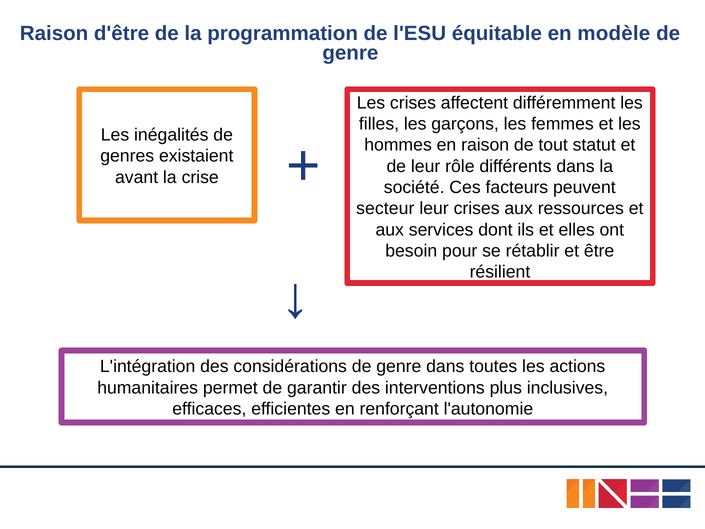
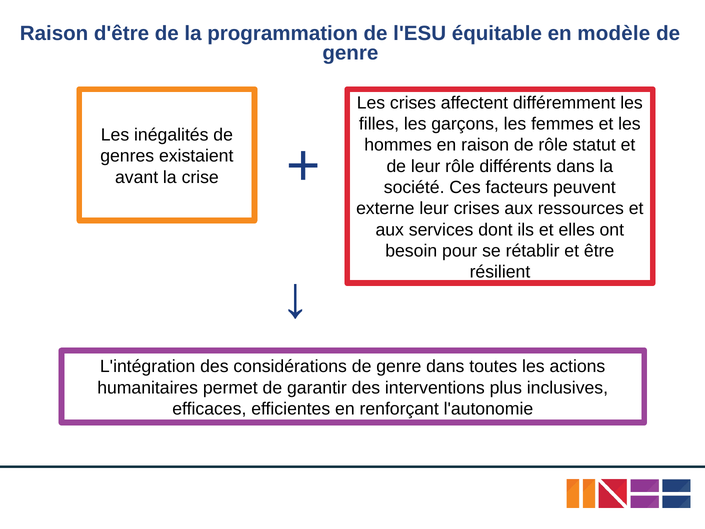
de tout: tout -> rôle
secteur: secteur -> externe
